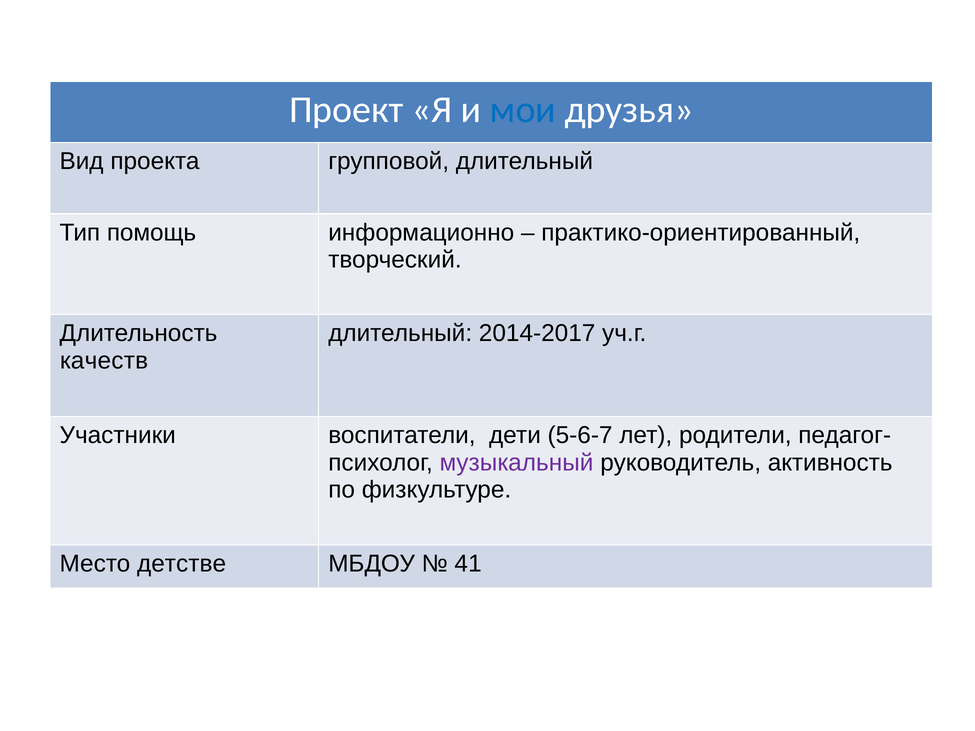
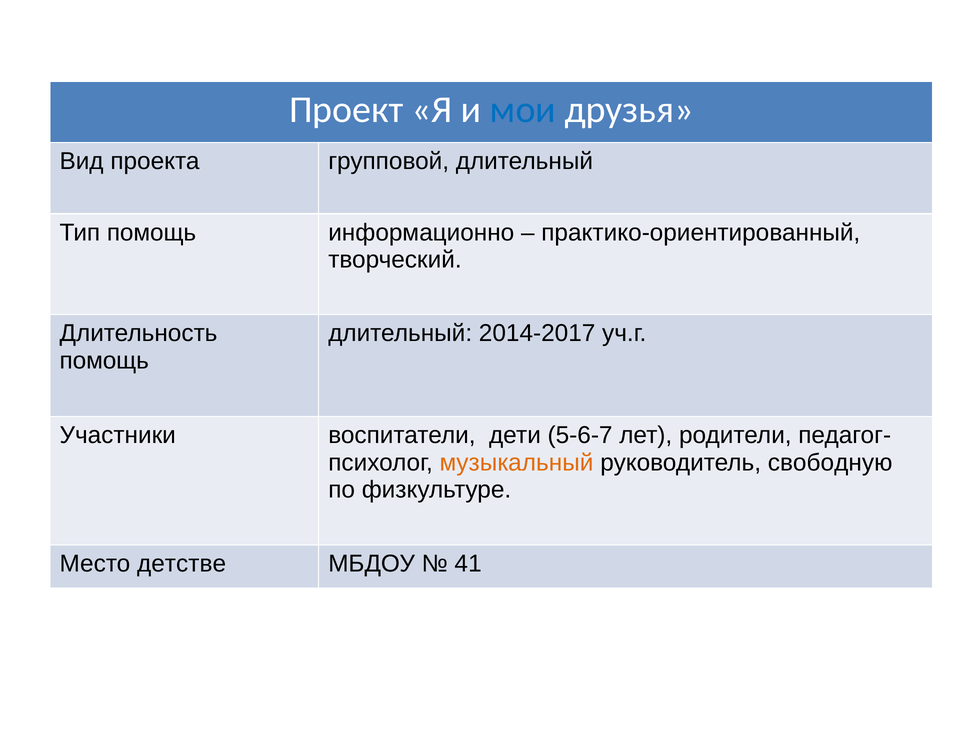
качеств at (104, 361): качеств -> помощь
музыкальный colour: purple -> orange
активность: активность -> свободную
